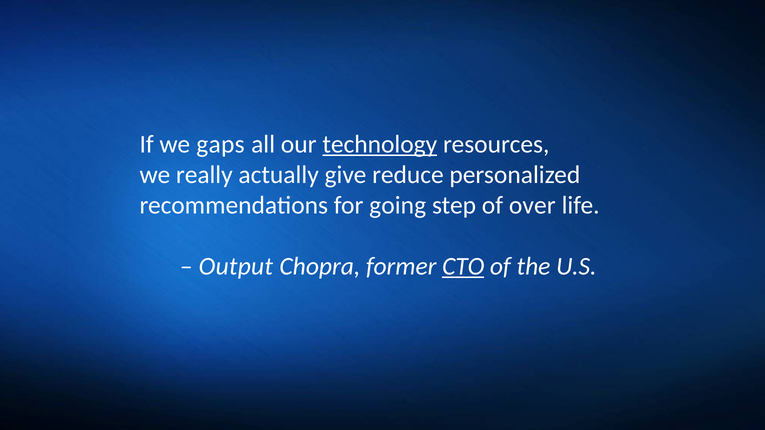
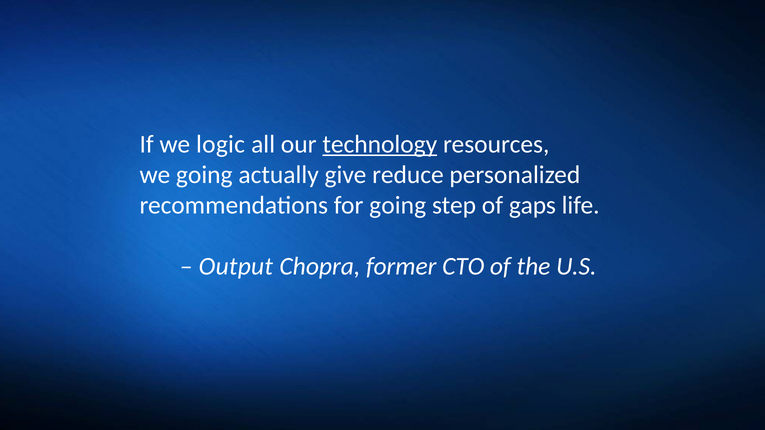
gaps: gaps -> logic
we really: really -> going
over: over -> gaps
CTO underline: present -> none
